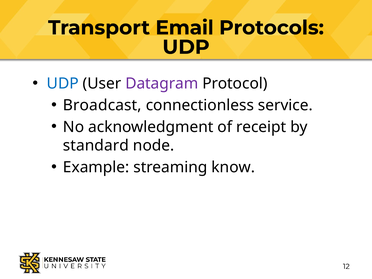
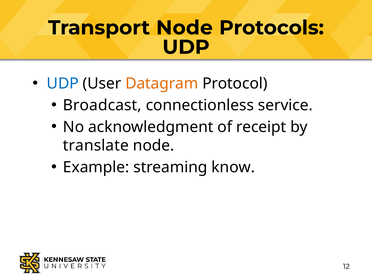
Transport Email: Email -> Node
Datagram colour: purple -> orange
standard: standard -> translate
